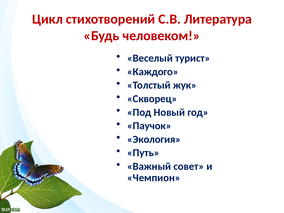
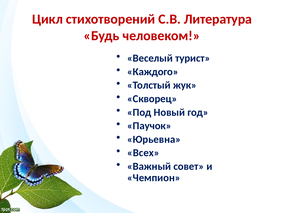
Экология: Экология -> Юрьевна
Путь: Путь -> Всех
